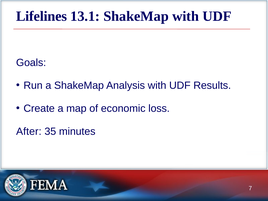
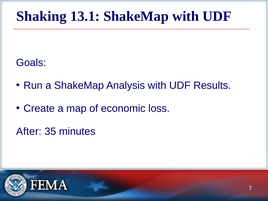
Lifelines: Lifelines -> Shaking
